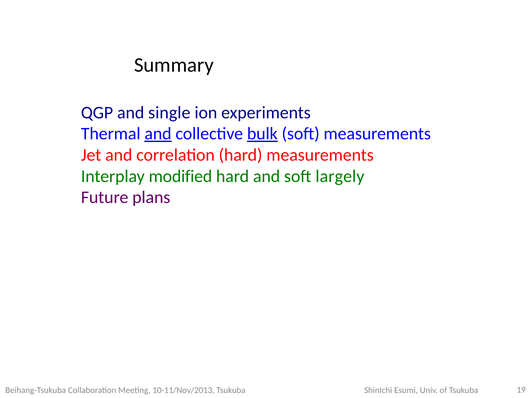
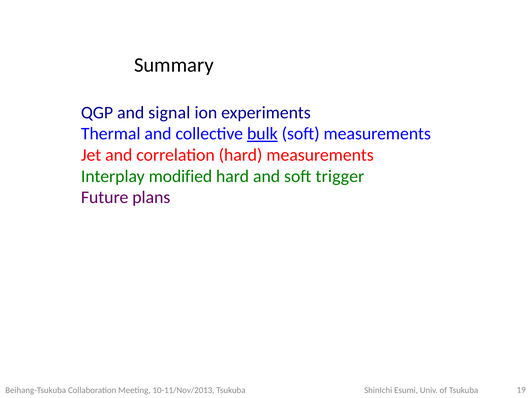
single: single -> signal
and at (158, 134) underline: present -> none
largely: largely -> trigger
